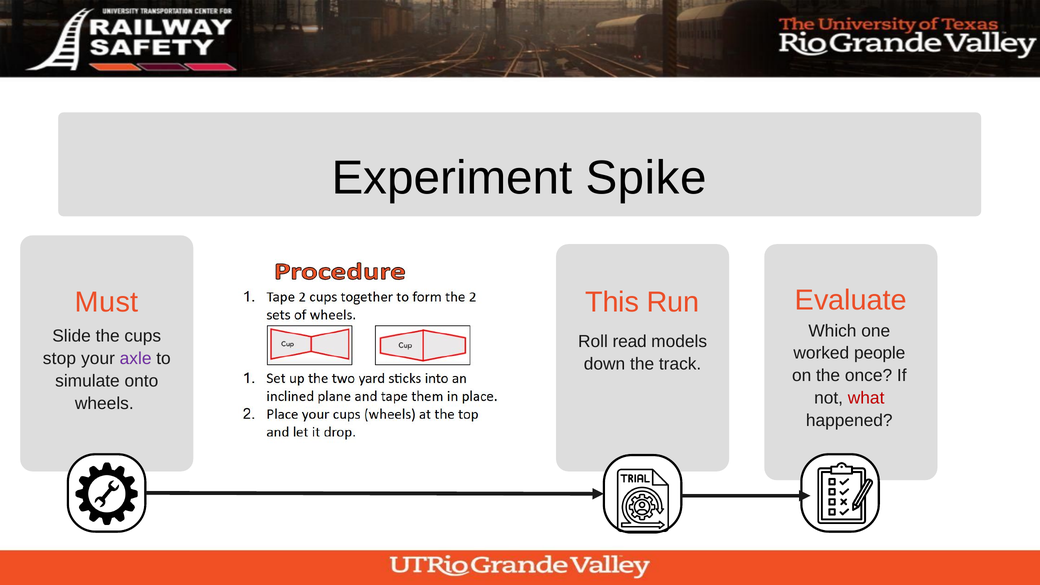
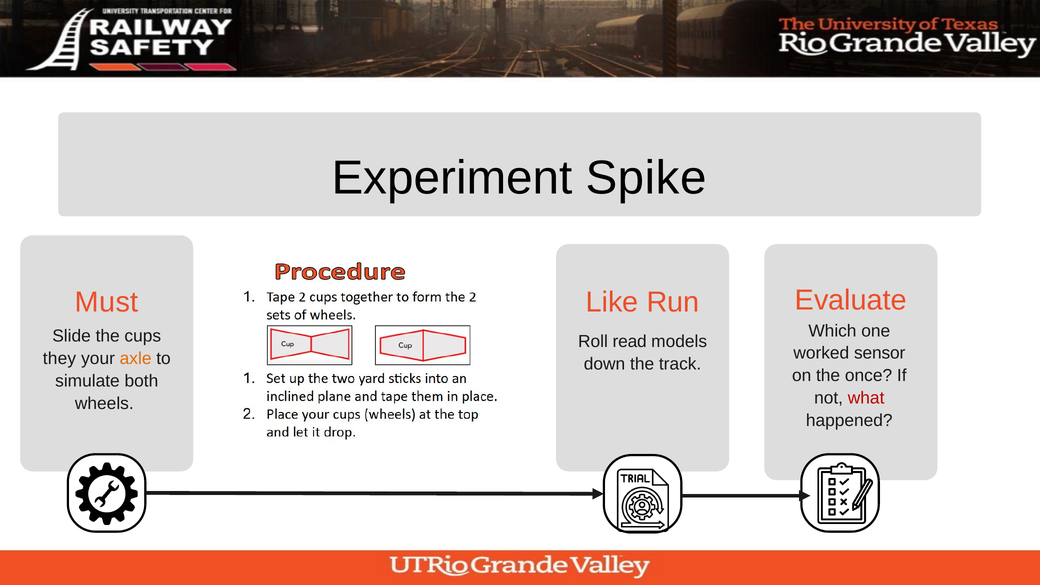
This: This -> Like
people: people -> sensor
stop: stop -> they
axle colour: purple -> orange
onto: onto -> both
